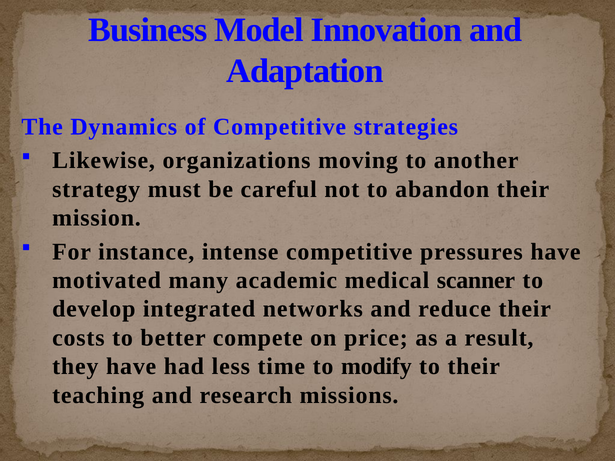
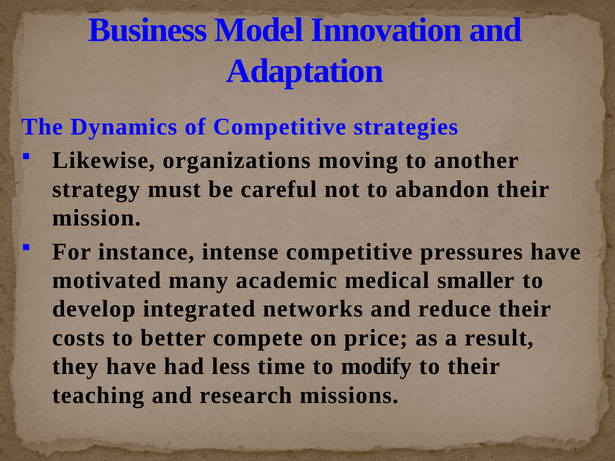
scanner: scanner -> smaller
